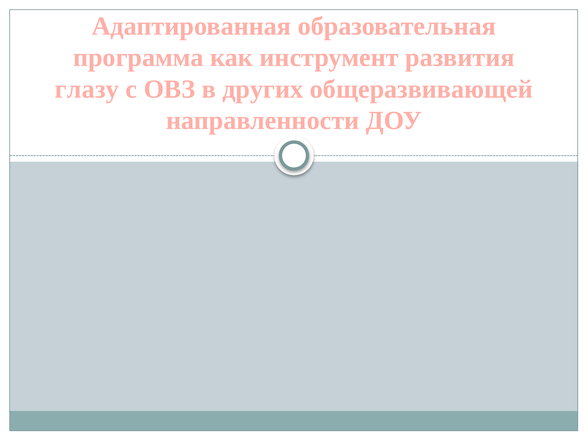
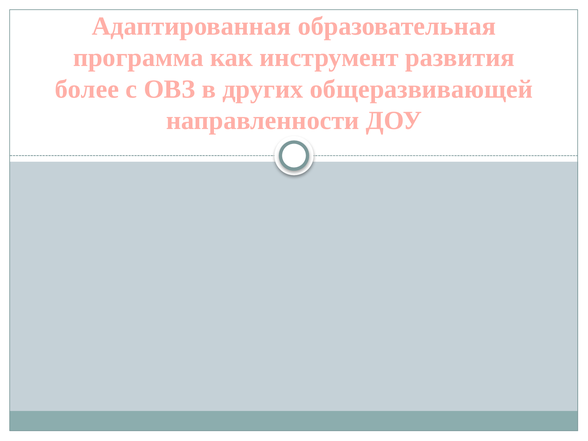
глазу: глазу -> более
